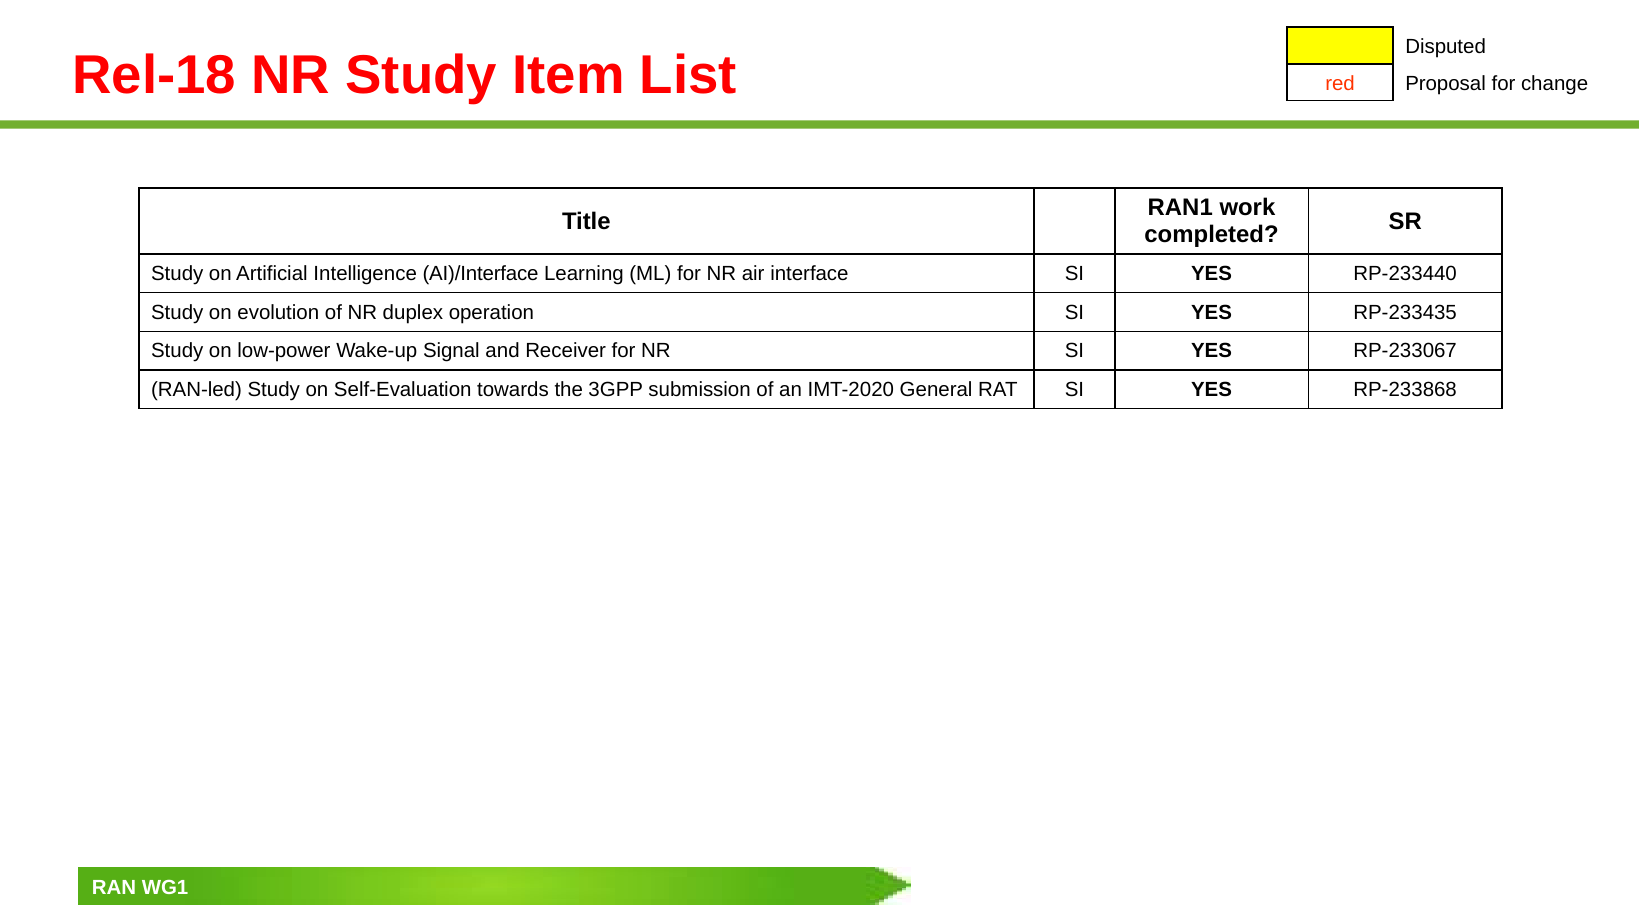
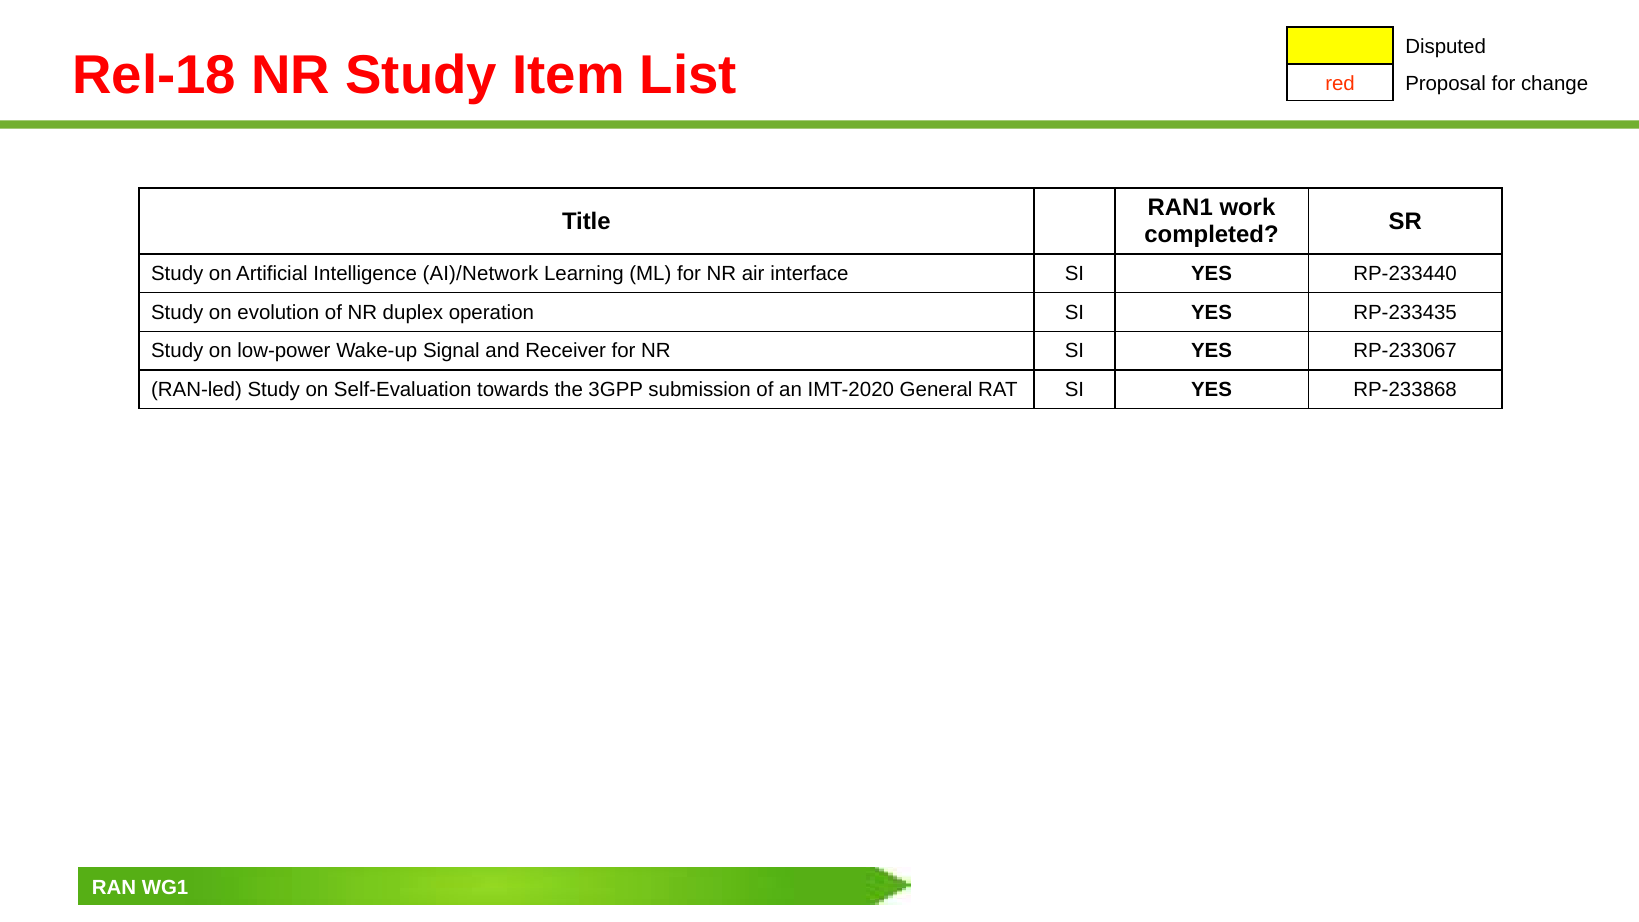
AI)/Interface: AI)/Interface -> AI)/Network
